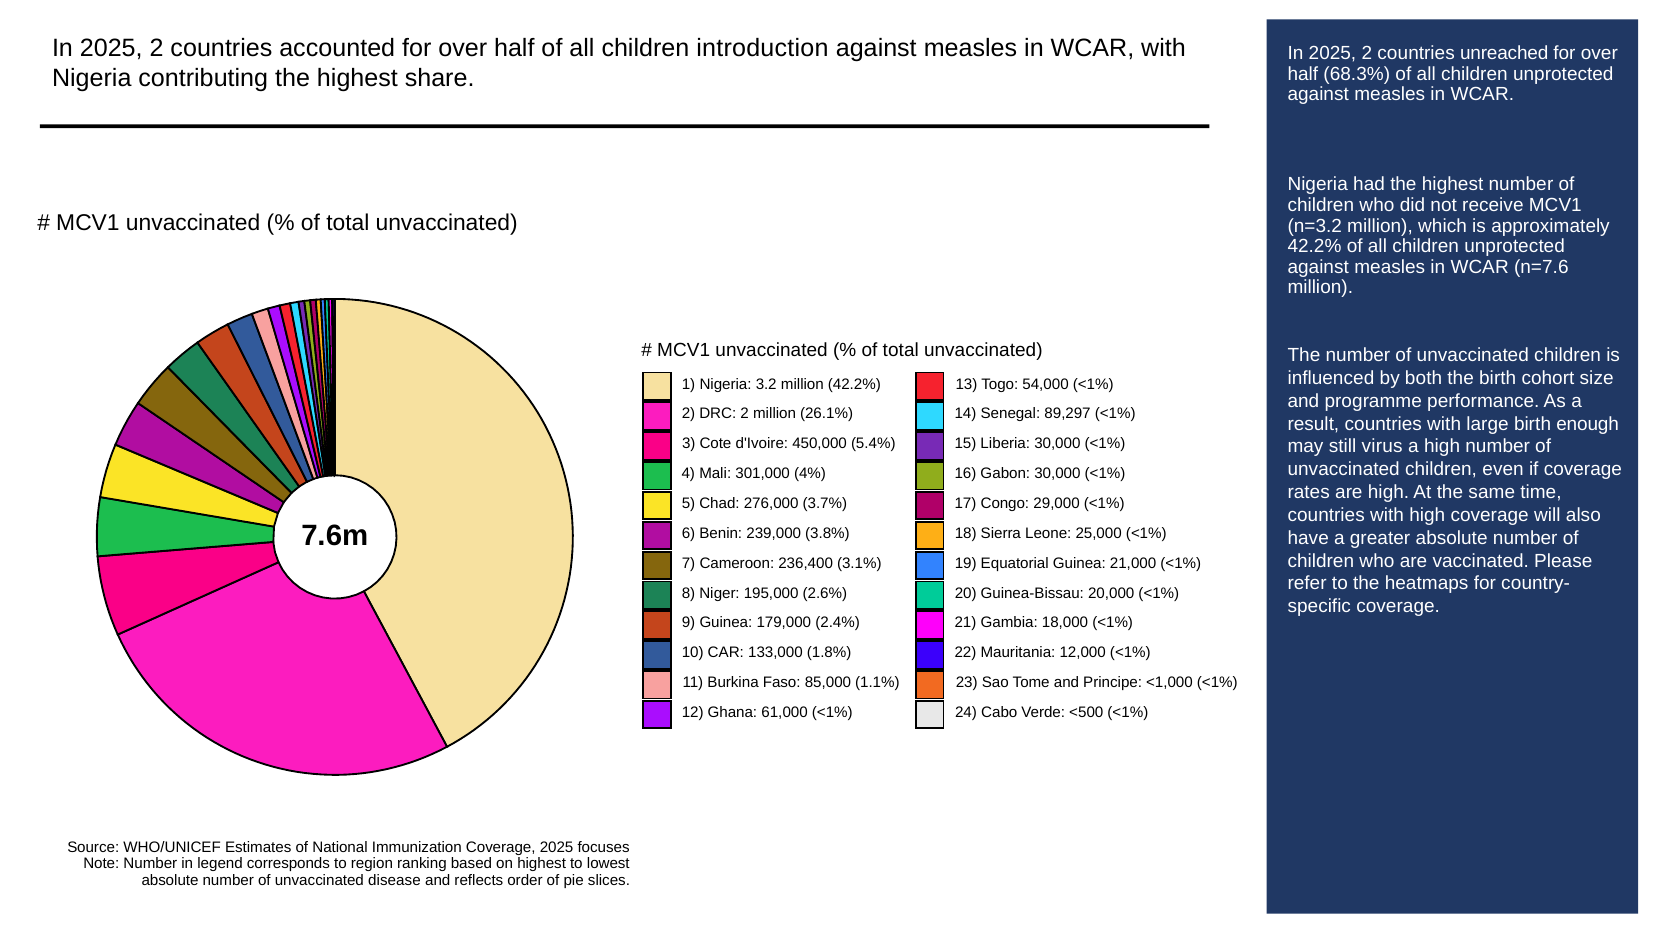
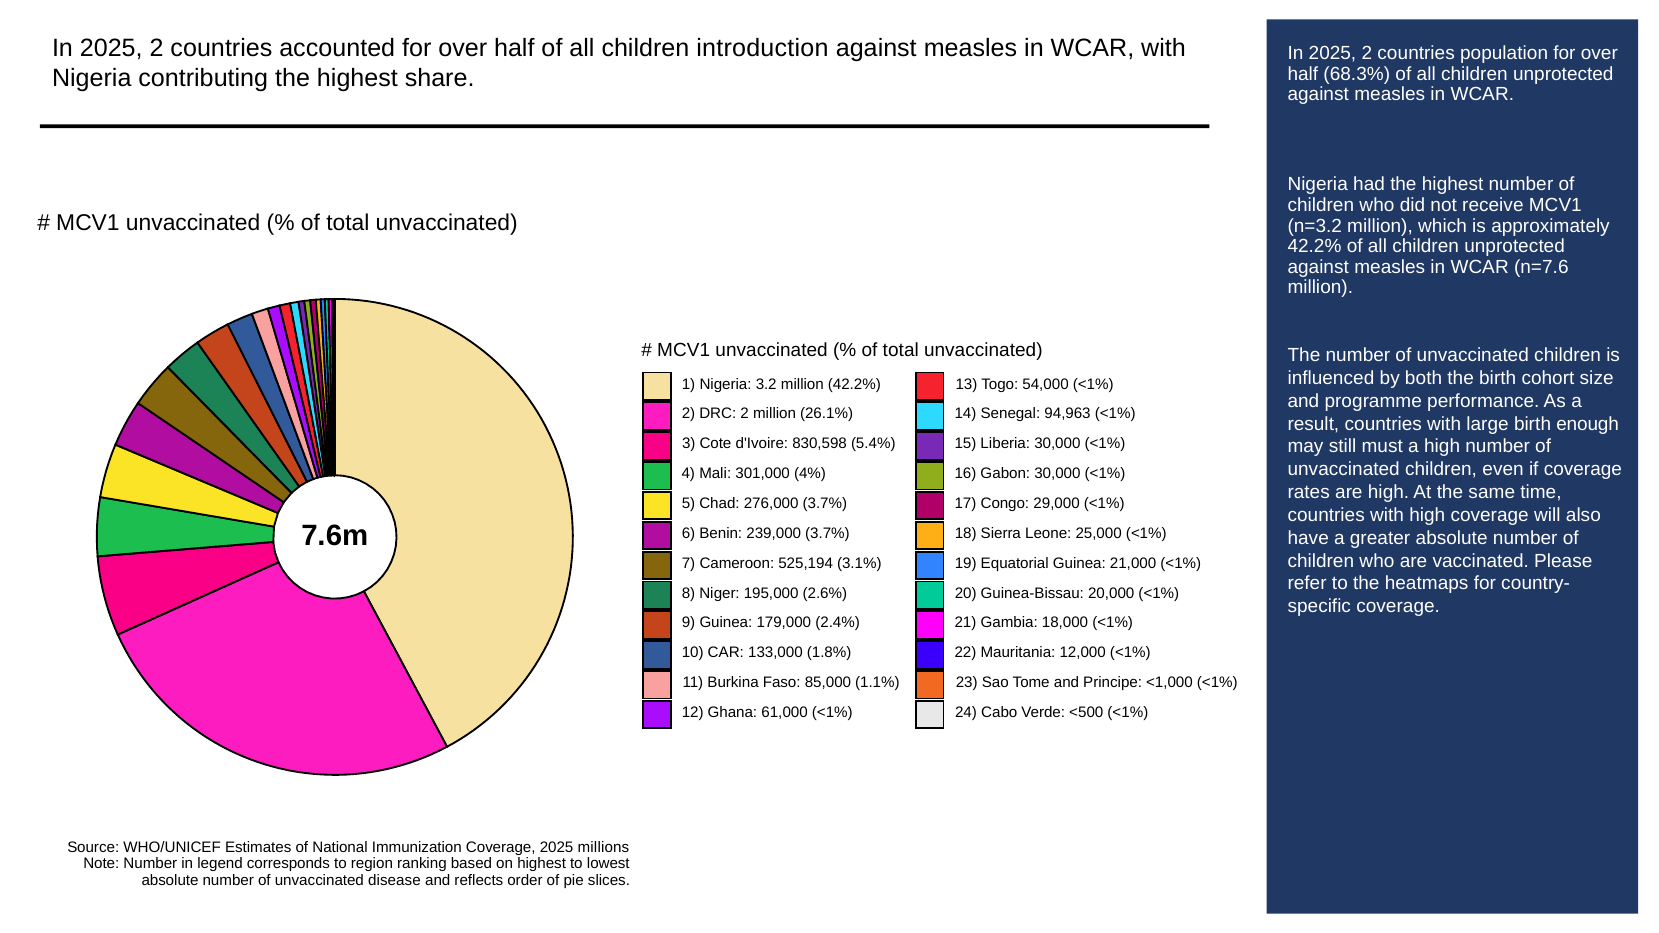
unreached: unreached -> population
89,297: 89,297 -> 94,963
450,000: 450,000 -> 830,598
virus: virus -> must
239,000 3.8%: 3.8% -> 3.7%
236,400: 236,400 -> 525,194
focuses: focuses -> millions
